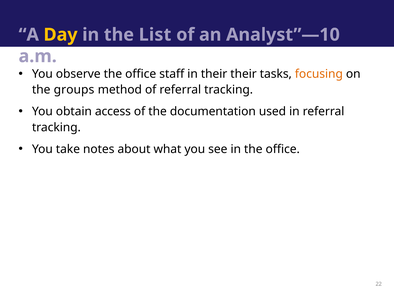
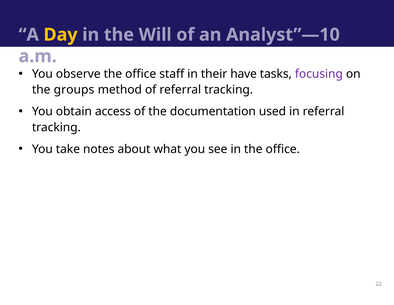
List: List -> Will
their their: their -> have
focusing colour: orange -> purple
